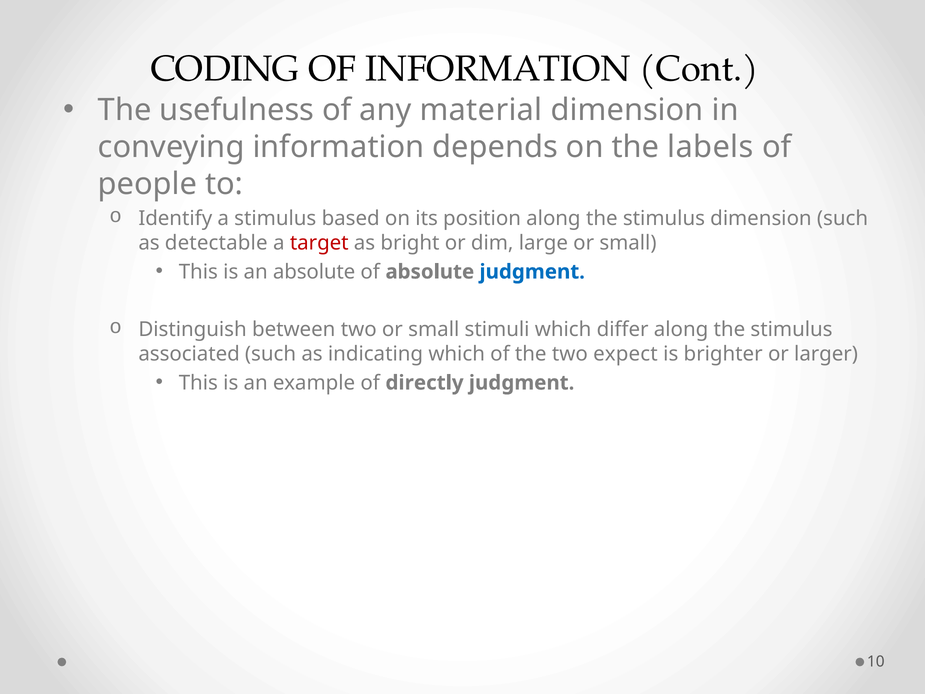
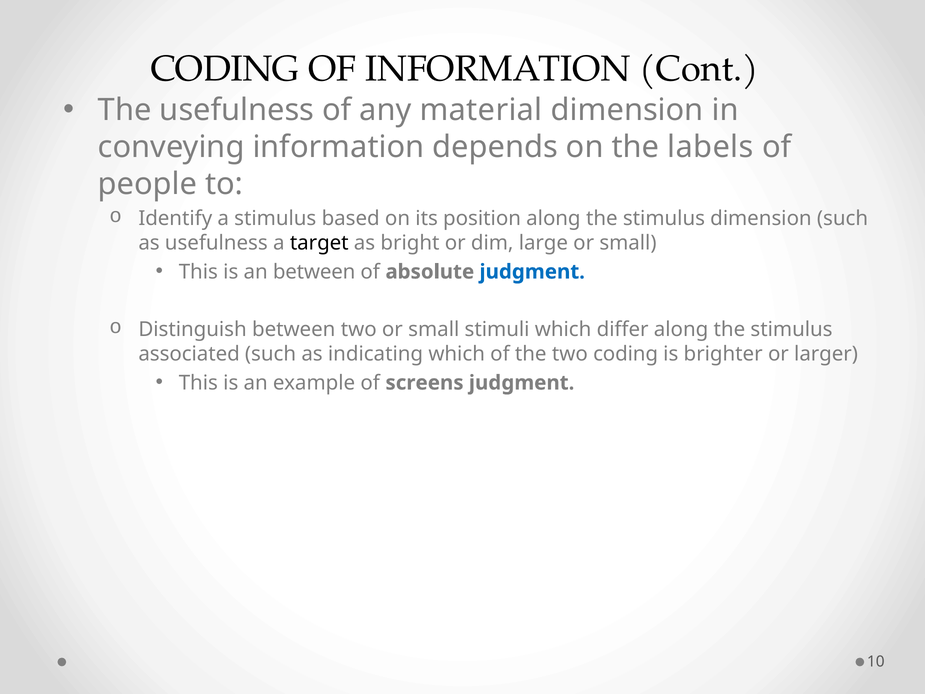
as detectable: detectable -> usefulness
target colour: red -> black
an absolute: absolute -> between
two expect: expect -> coding
directly: directly -> screens
